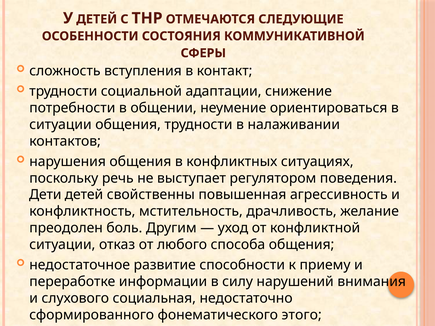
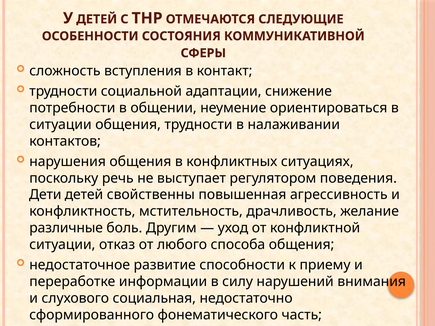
преодолен: преодолен -> различные
этого: этого -> часть
